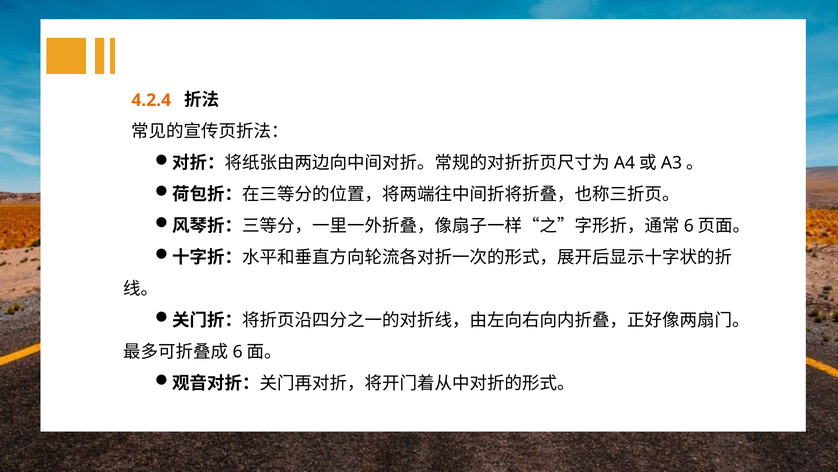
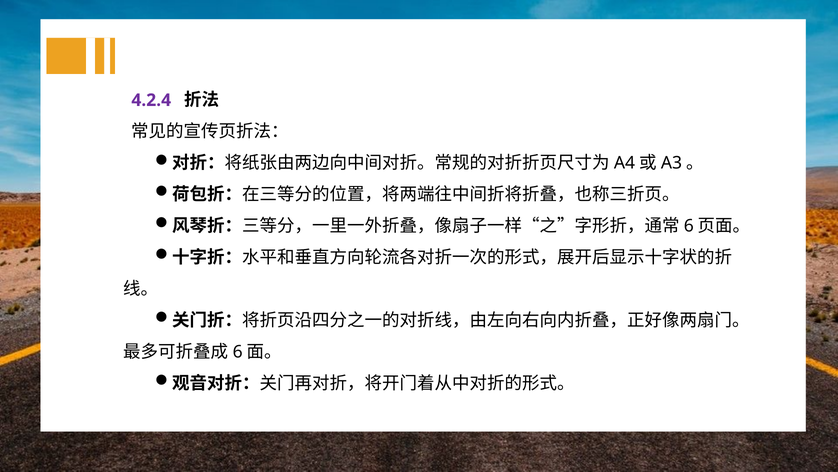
4.2.4 colour: orange -> purple
